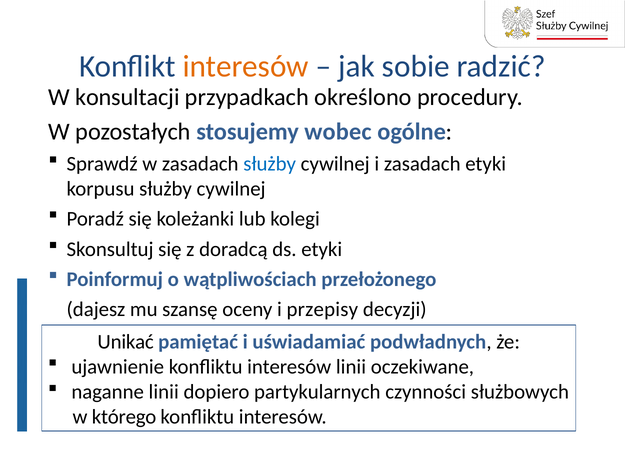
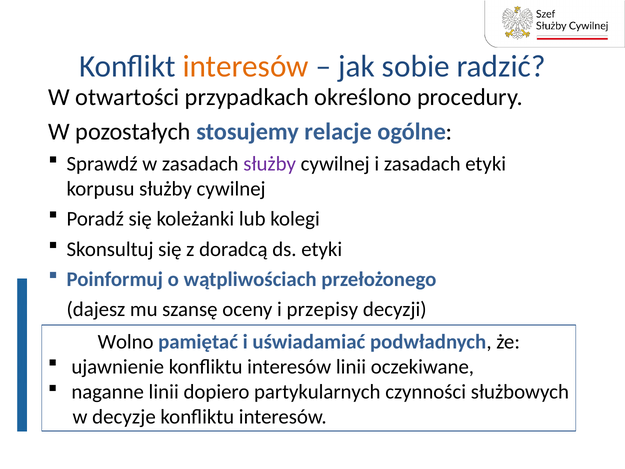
konsultacji: konsultacji -> otwartości
wobec: wobec -> relacje
służby at (270, 164) colour: blue -> purple
Unikać: Unikać -> Wolno
którego: którego -> decyzje
